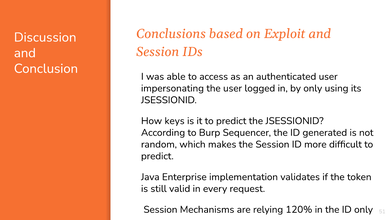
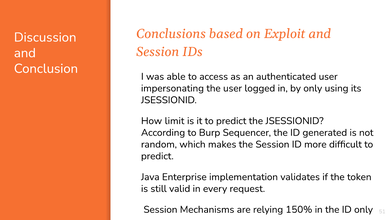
keys: keys -> limit
120%: 120% -> 150%
